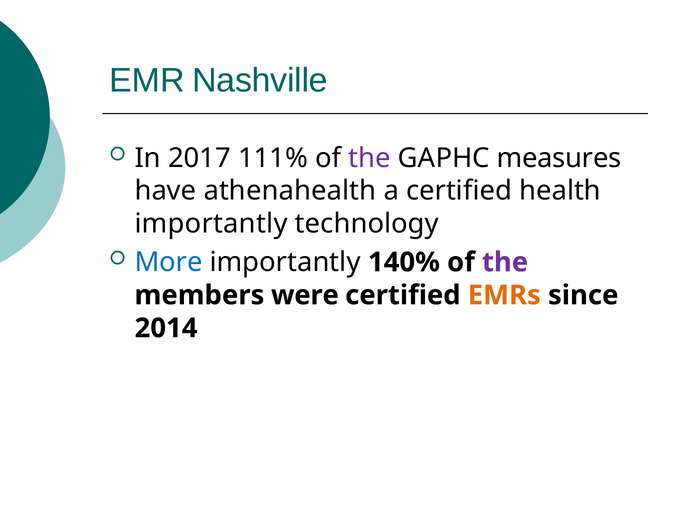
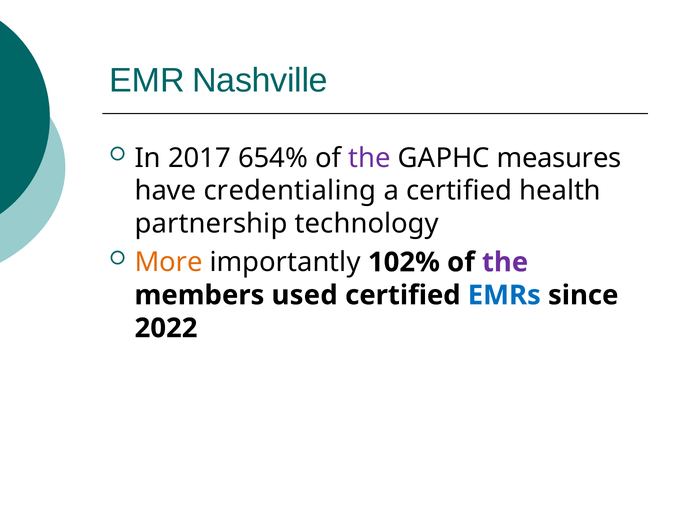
111%: 111% -> 654%
athenahealth: athenahealth -> credentialing
importantly at (211, 224): importantly -> partnership
More colour: blue -> orange
140%: 140% -> 102%
were: were -> used
EMRs colour: orange -> blue
2014: 2014 -> 2022
